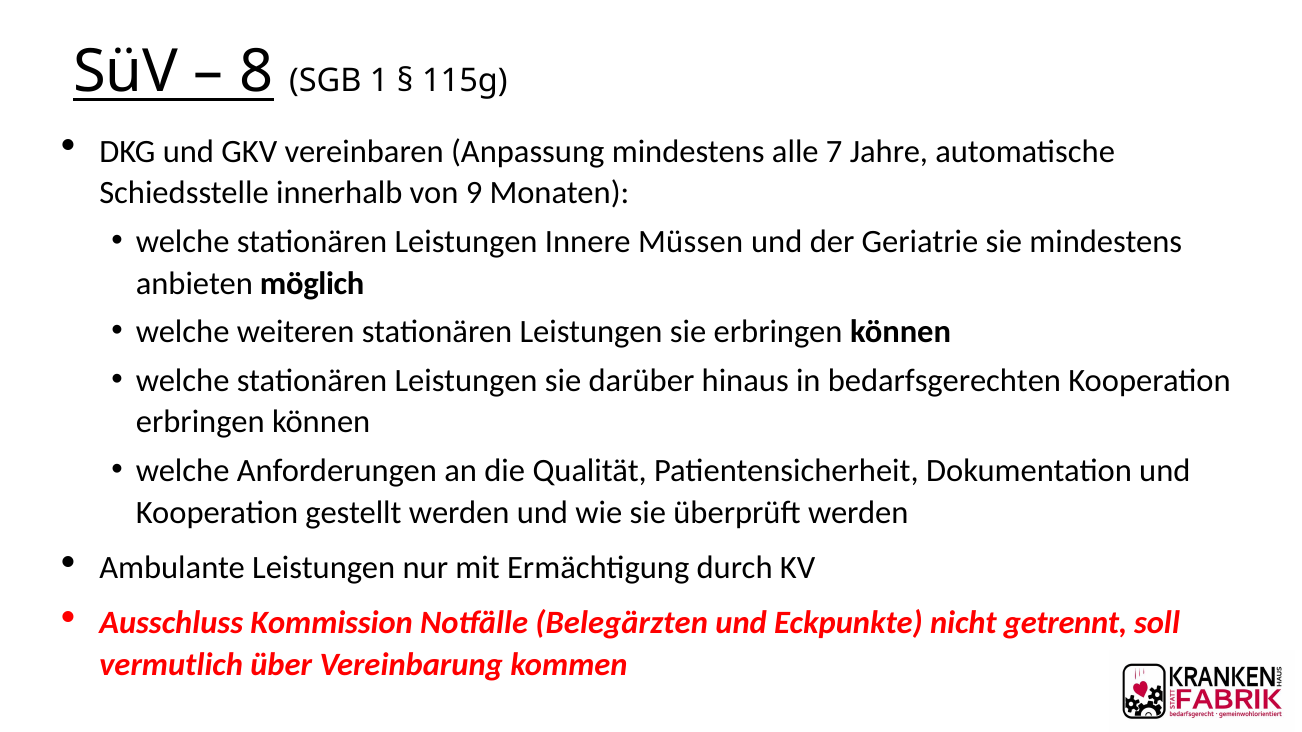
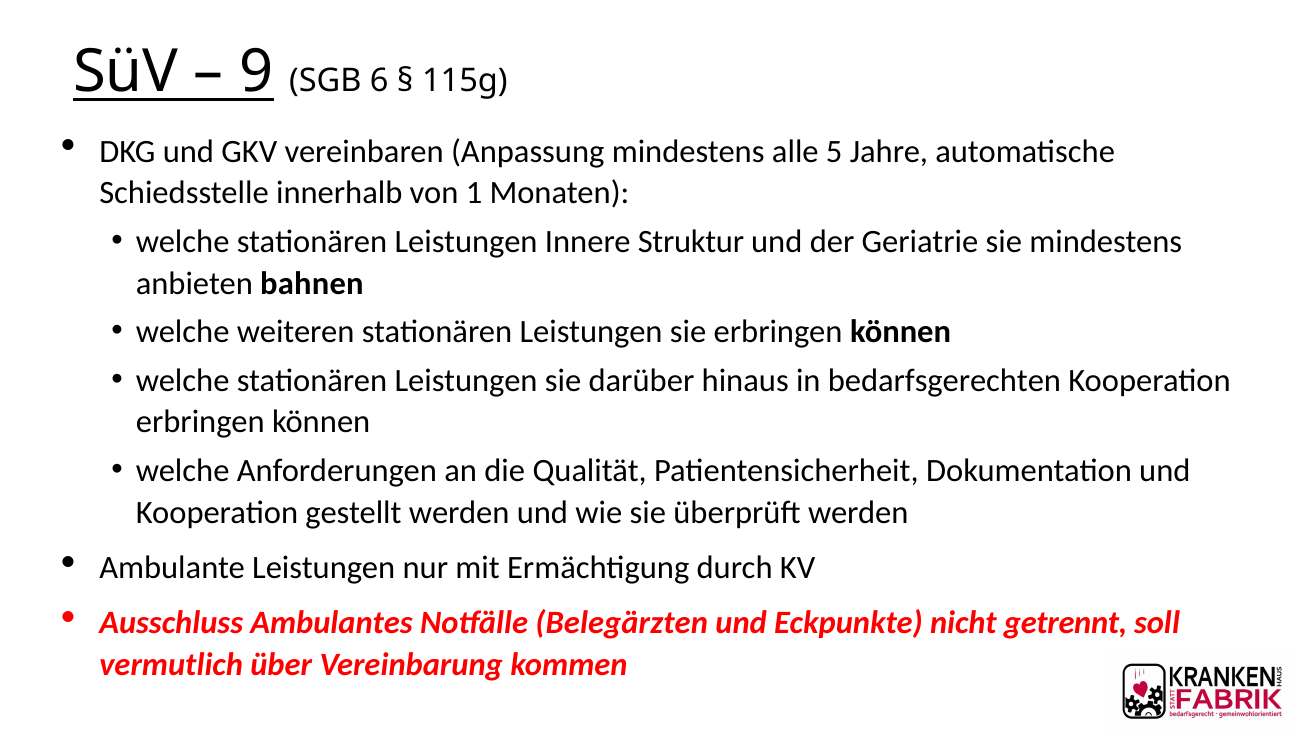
8: 8 -> 9
1: 1 -> 6
7: 7 -> 5
9: 9 -> 1
Müssen: Müssen -> Struktur
möglich: möglich -> bahnen
Kommission: Kommission -> Ambulantes
